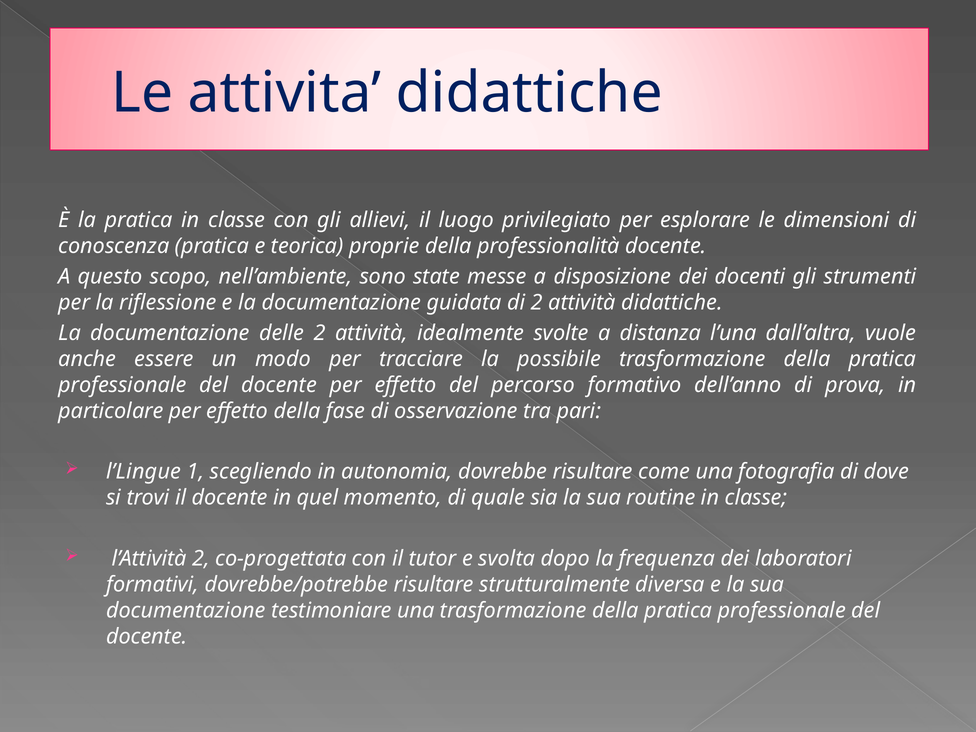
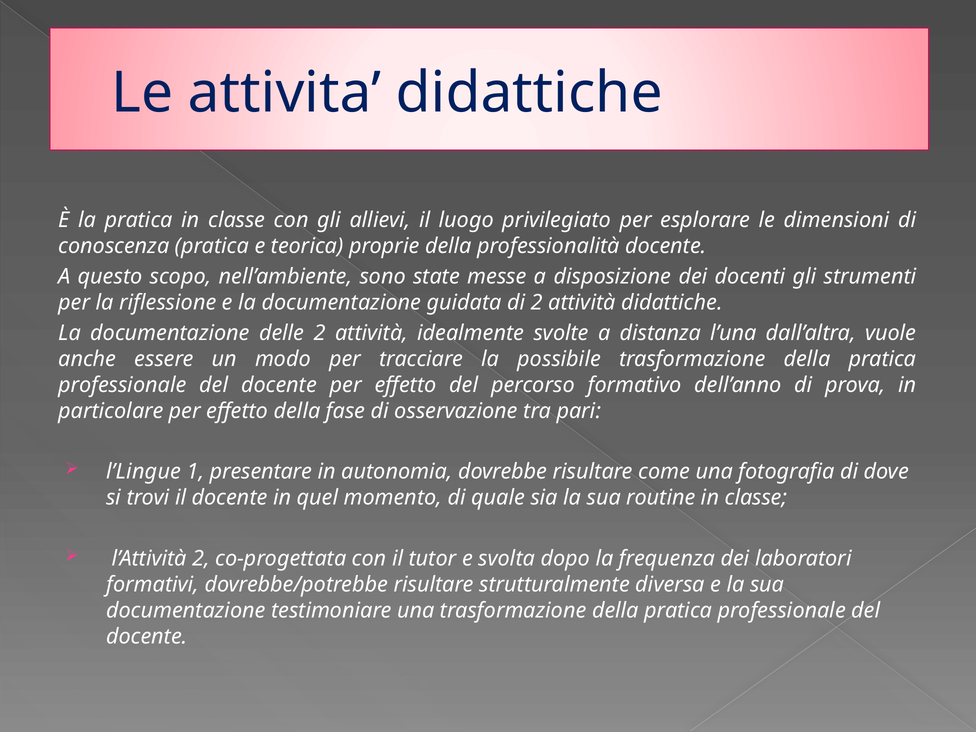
scegliendo: scegliendo -> presentare
